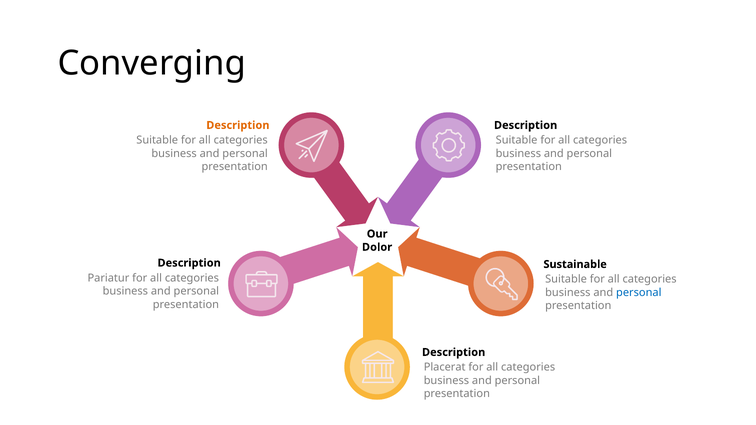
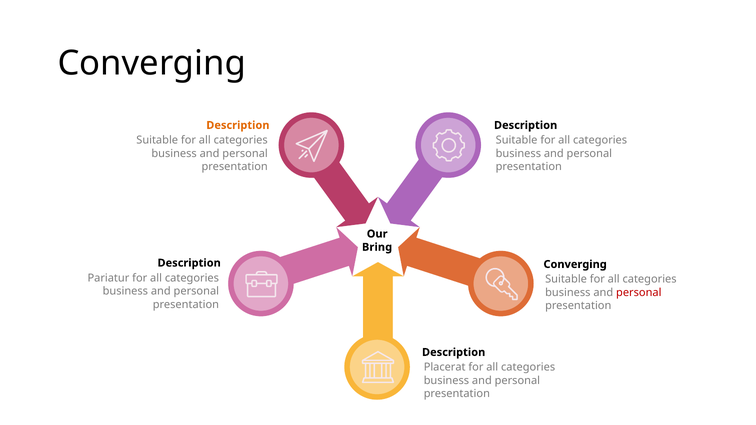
Dolor: Dolor -> Bring
Sustainable at (575, 264): Sustainable -> Converging
personal at (639, 293) colour: blue -> red
